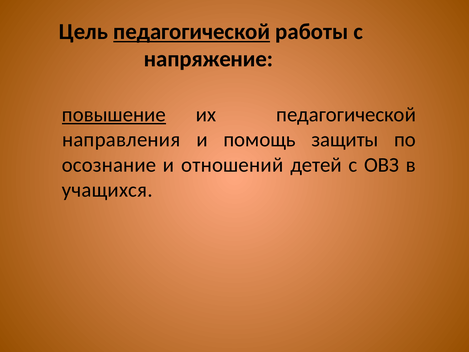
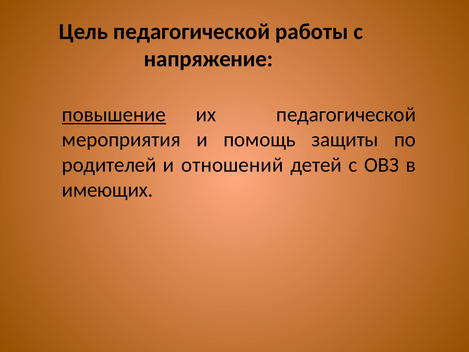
педагогической at (192, 32) underline: present -> none
направления: направления -> мероприятия
осознание: осознание -> родителей
учащихся: учащихся -> имеющих
